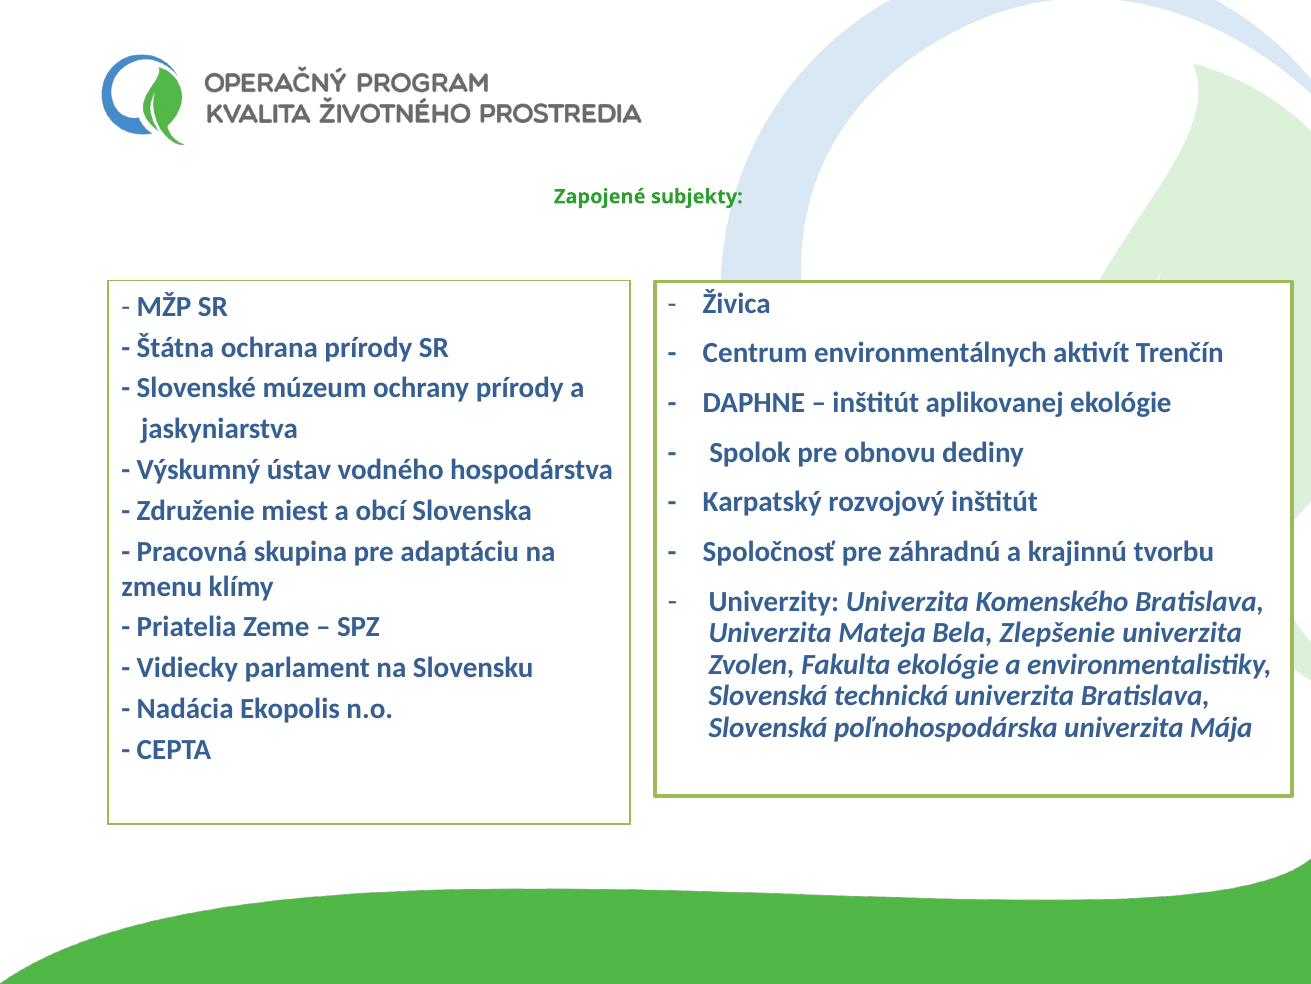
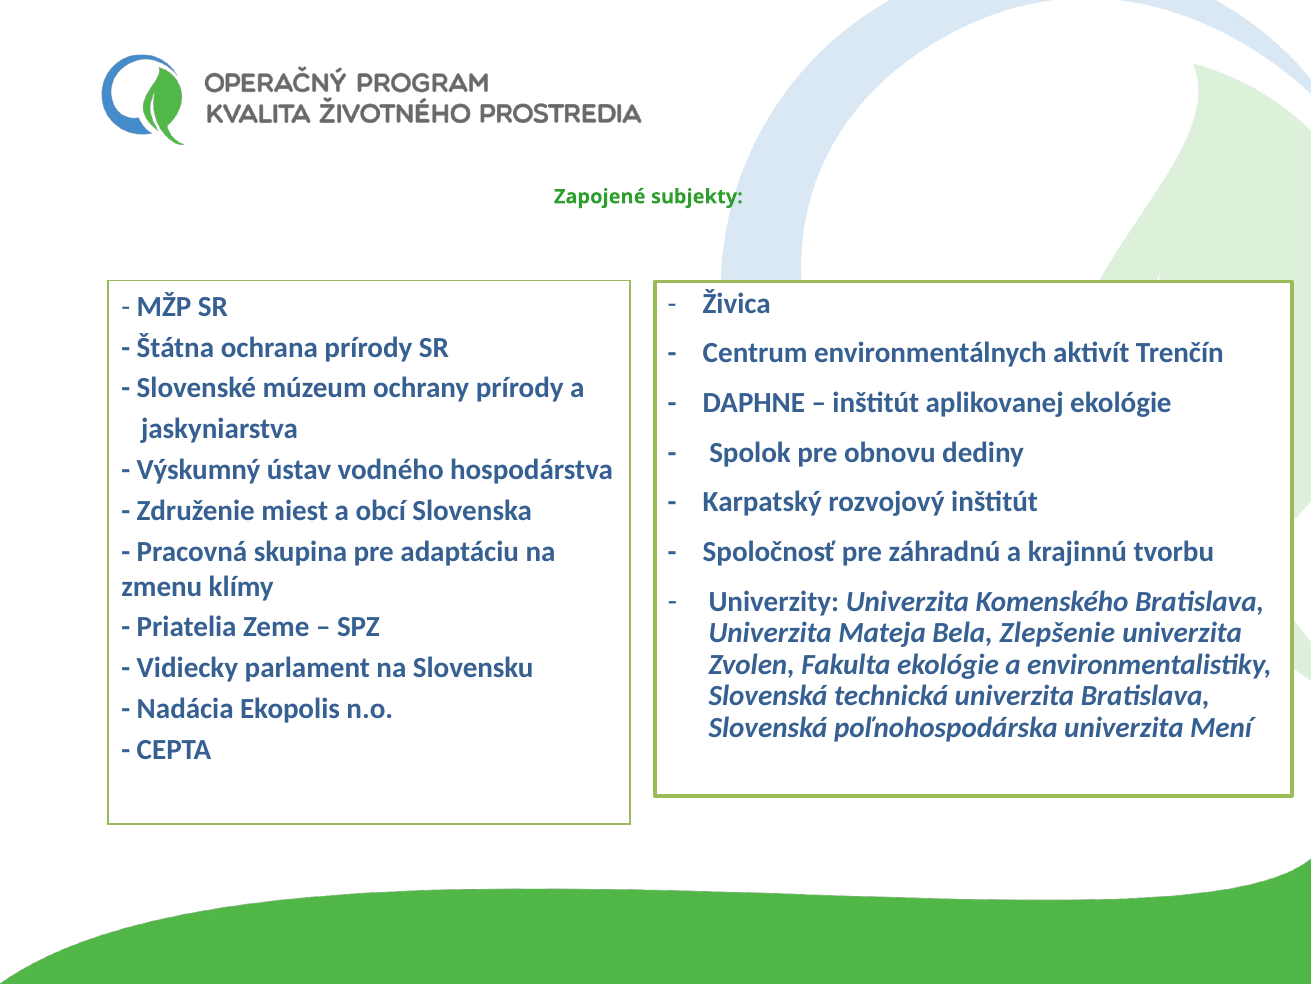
Mája: Mája -> Mení
